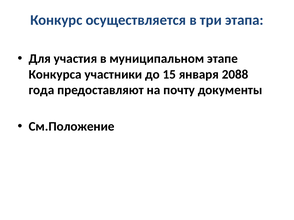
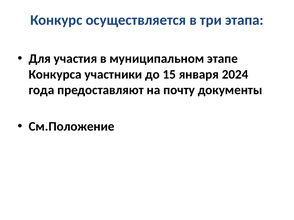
2088: 2088 -> 2024
